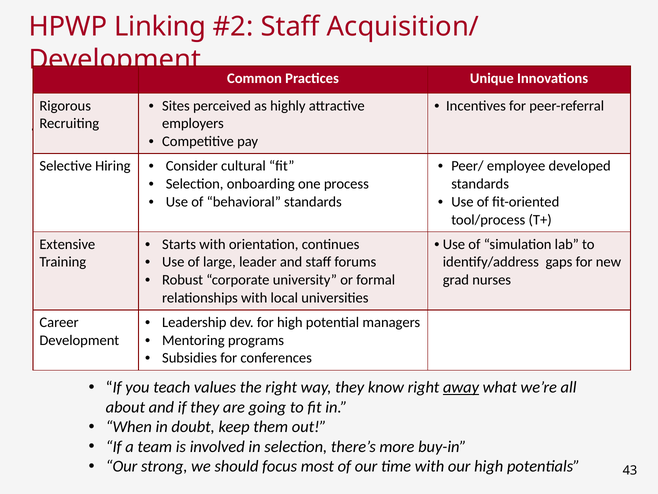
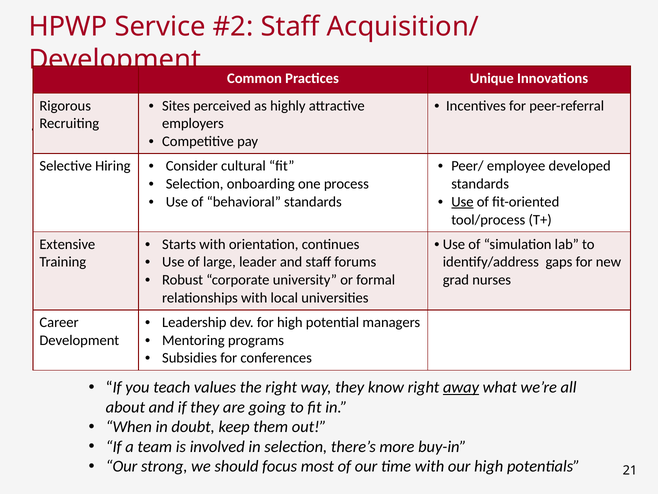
Linking: Linking -> Service
Use at (462, 202) underline: none -> present
43: 43 -> 21
